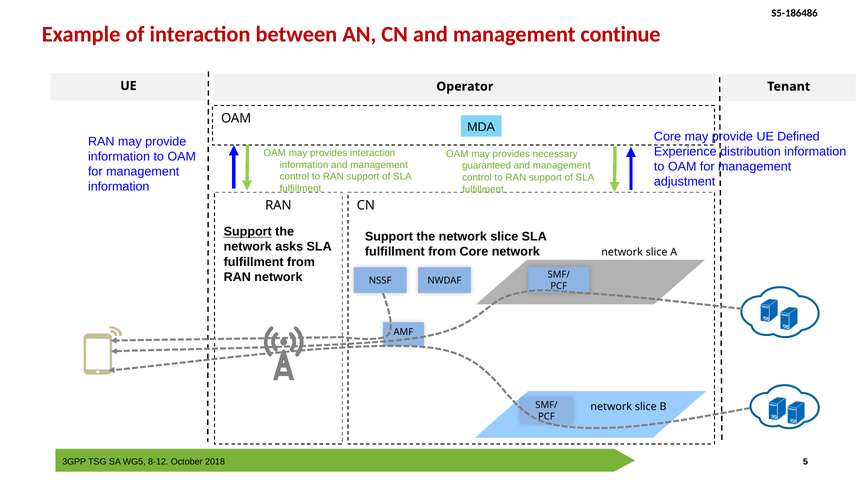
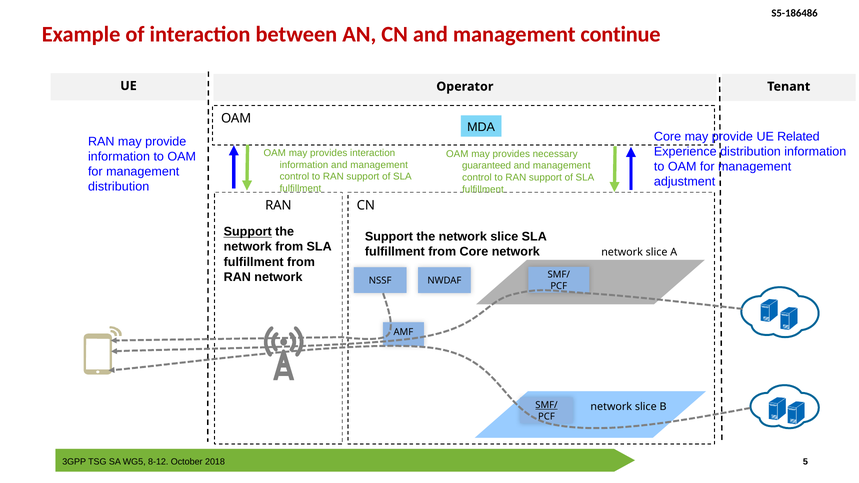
Defined: Defined -> Related
information at (119, 187): information -> distribution
network asks: asks -> from
SMF/ at (546, 405) underline: none -> present
